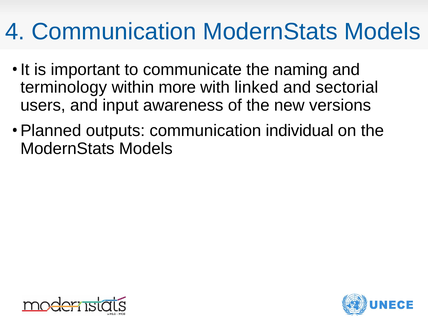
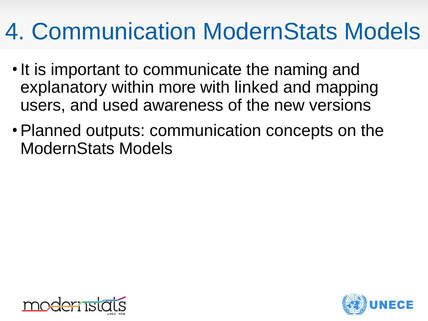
terminology: terminology -> explanatory
sectorial: sectorial -> mapping
input: input -> used
individual: individual -> concepts
